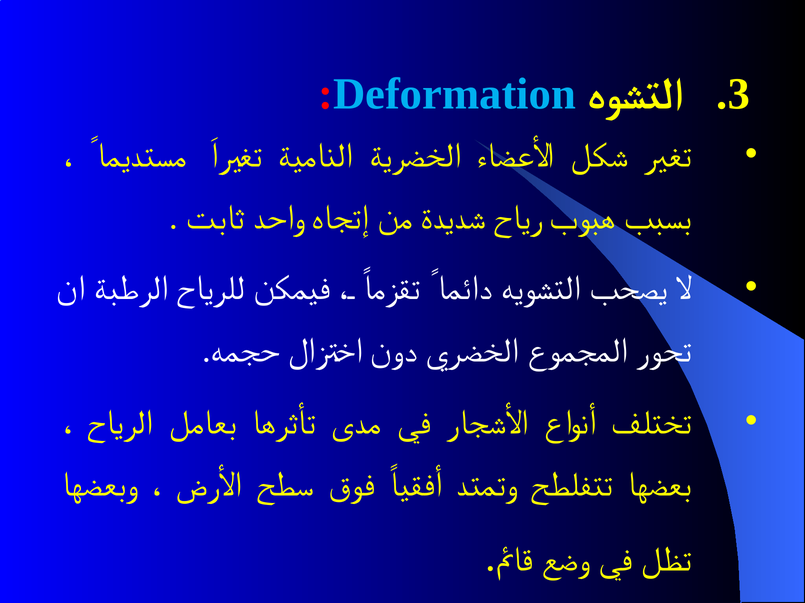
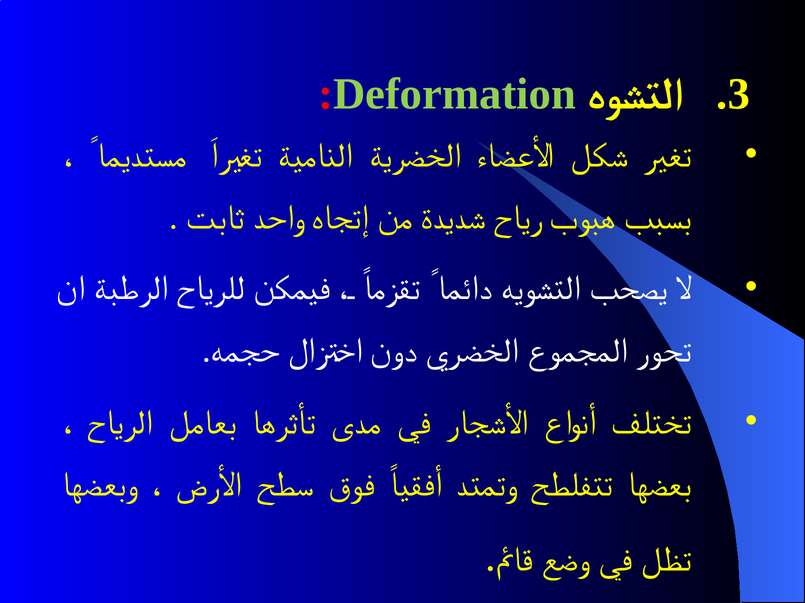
Deformation colour: light blue -> light green
